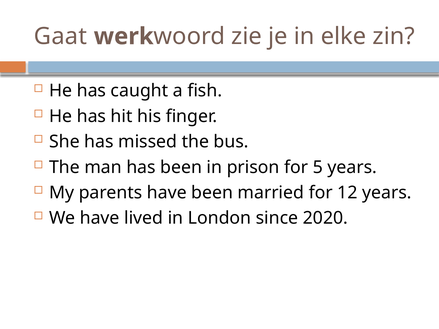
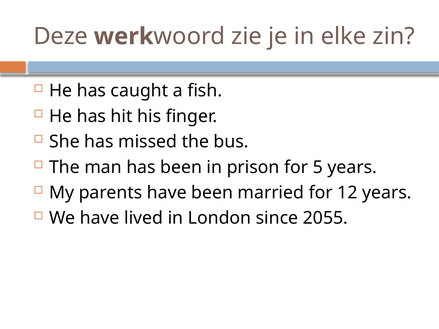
Gaat: Gaat -> Deze
2020: 2020 -> 2055
